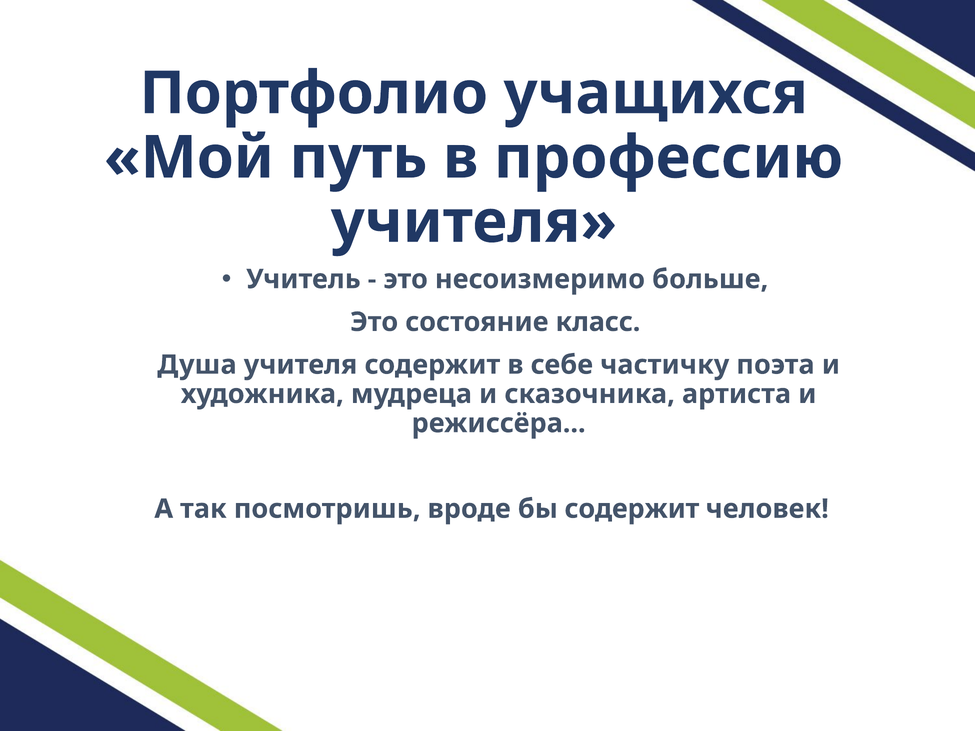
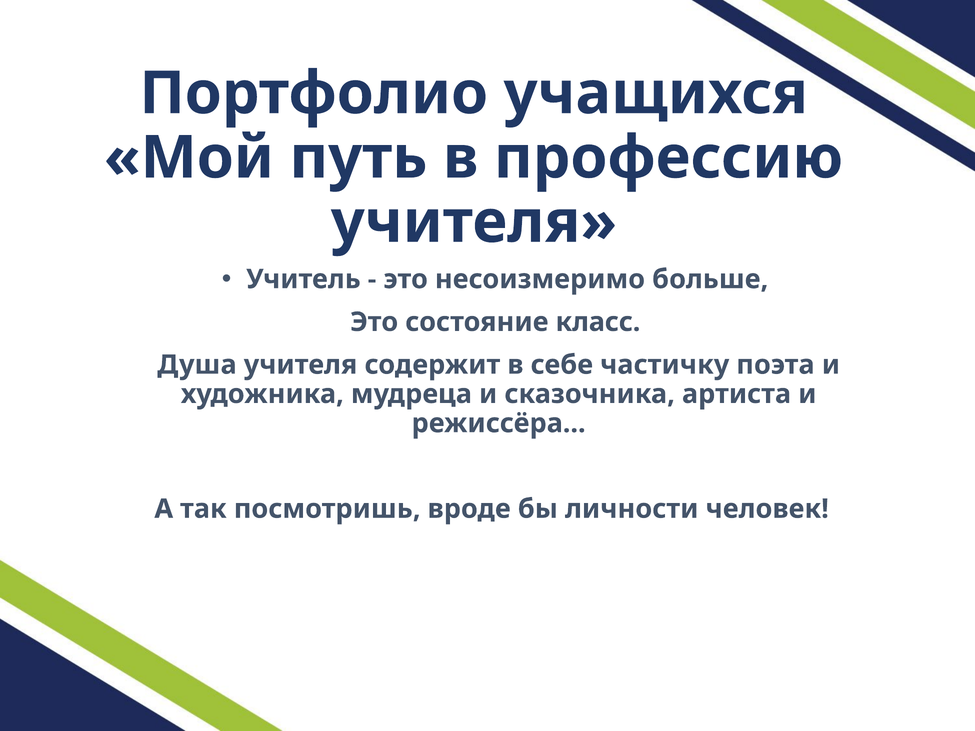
бы содержит: содержит -> личности
